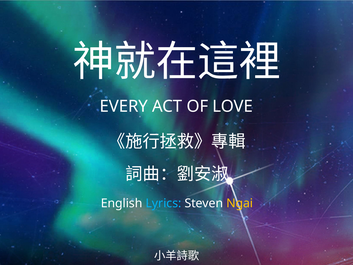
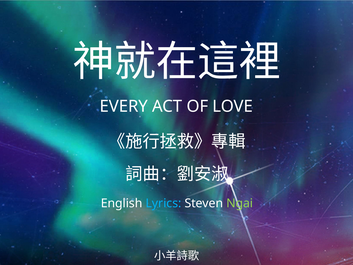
Ngai colour: yellow -> light green
